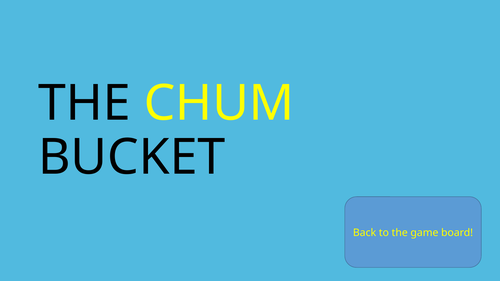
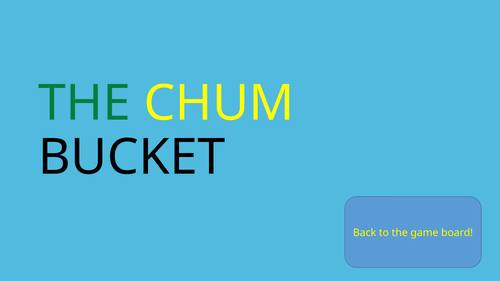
THE at (84, 103) colour: black -> green
